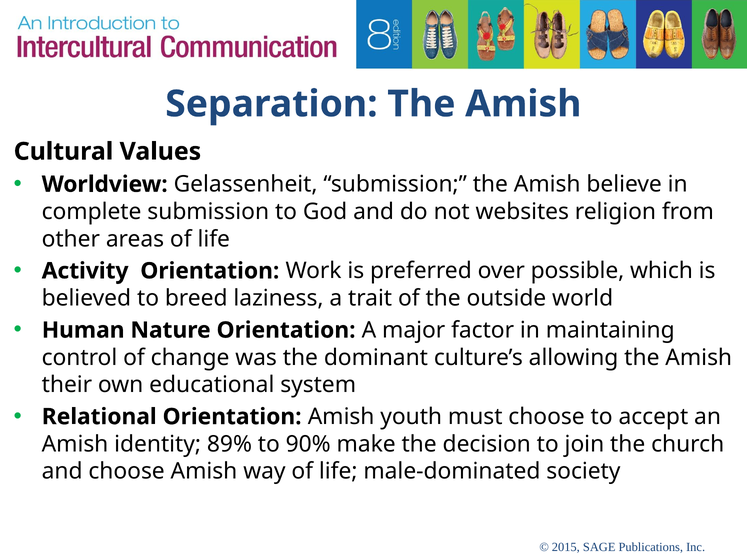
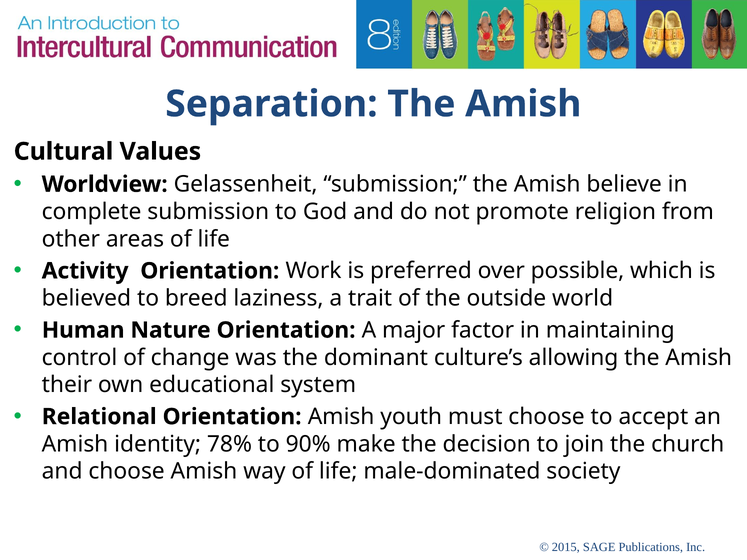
websites: websites -> promote
89%: 89% -> 78%
